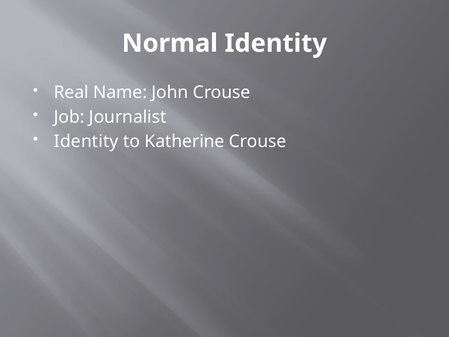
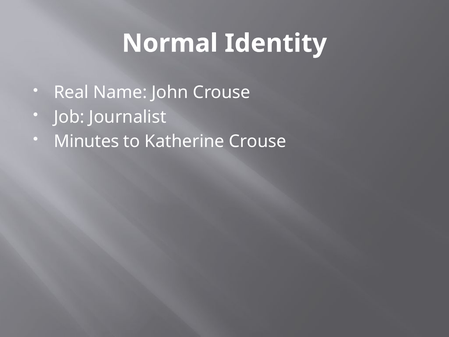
Identity at (86, 141): Identity -> Minutes
